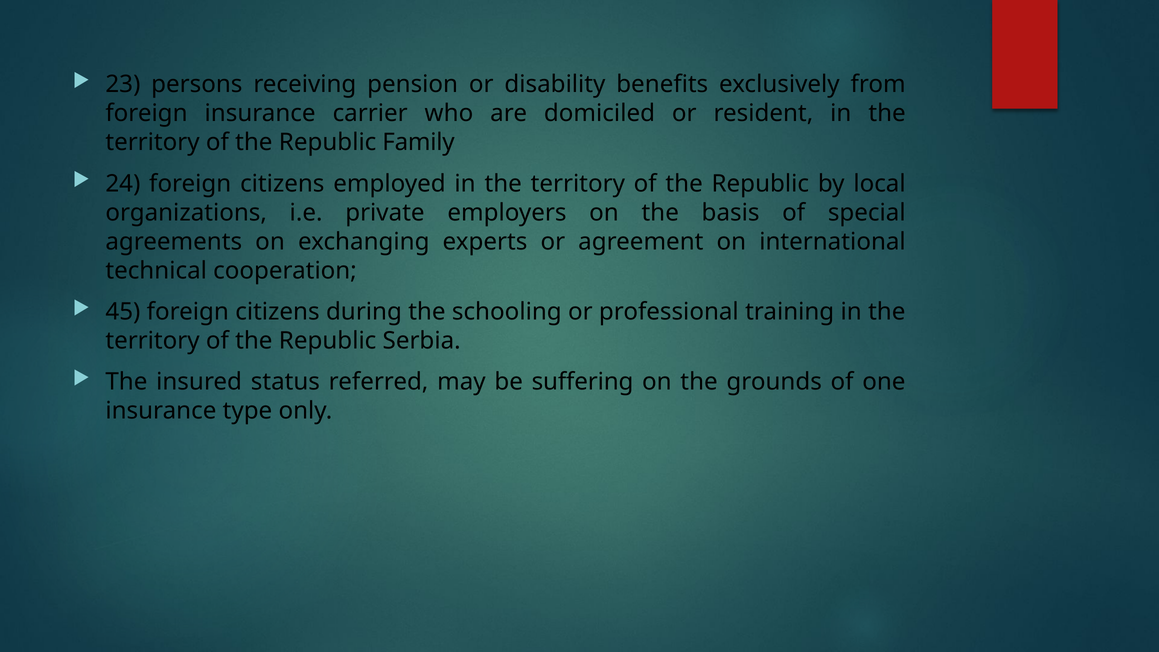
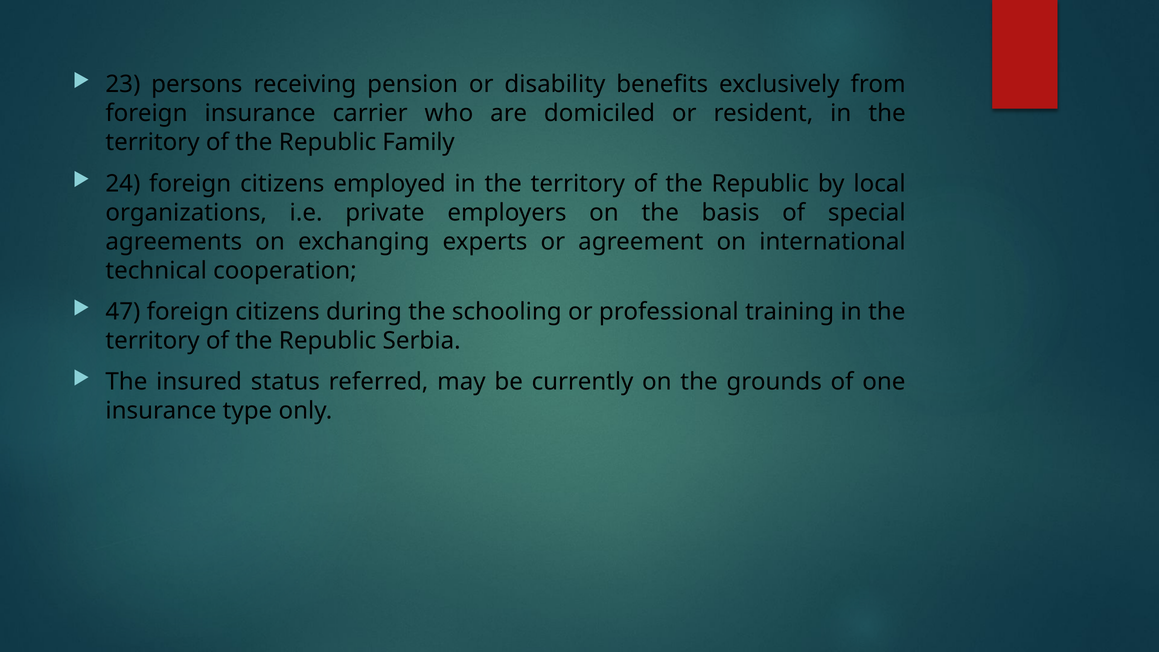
45: 45 -> 47
suffering: suffering -> currently
